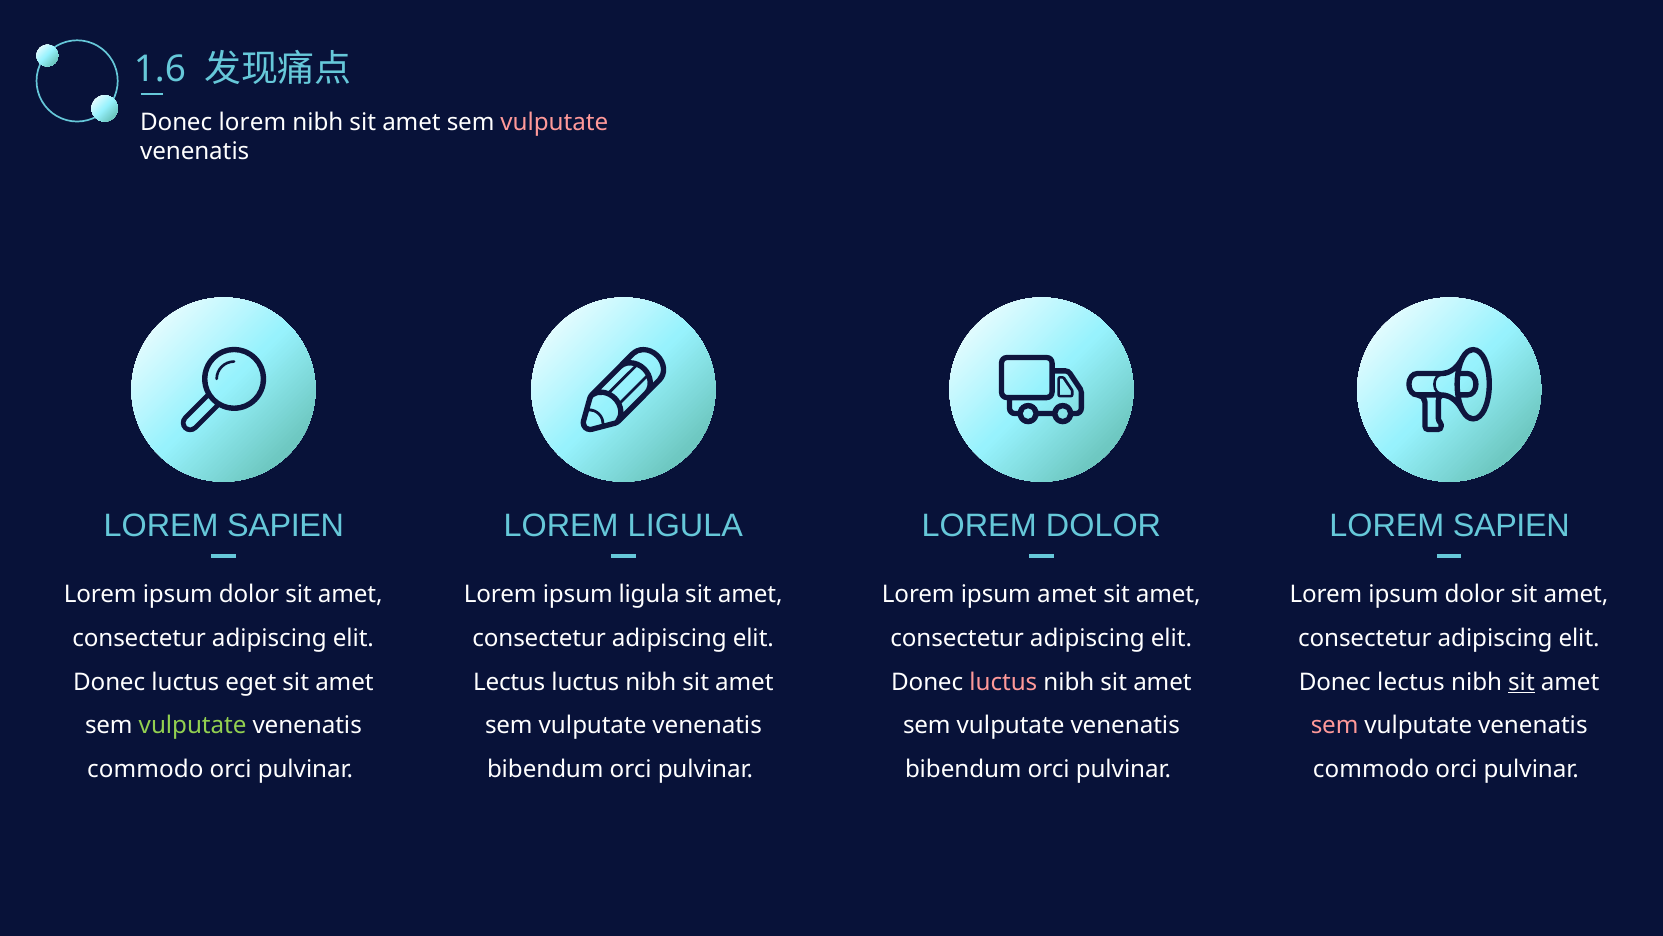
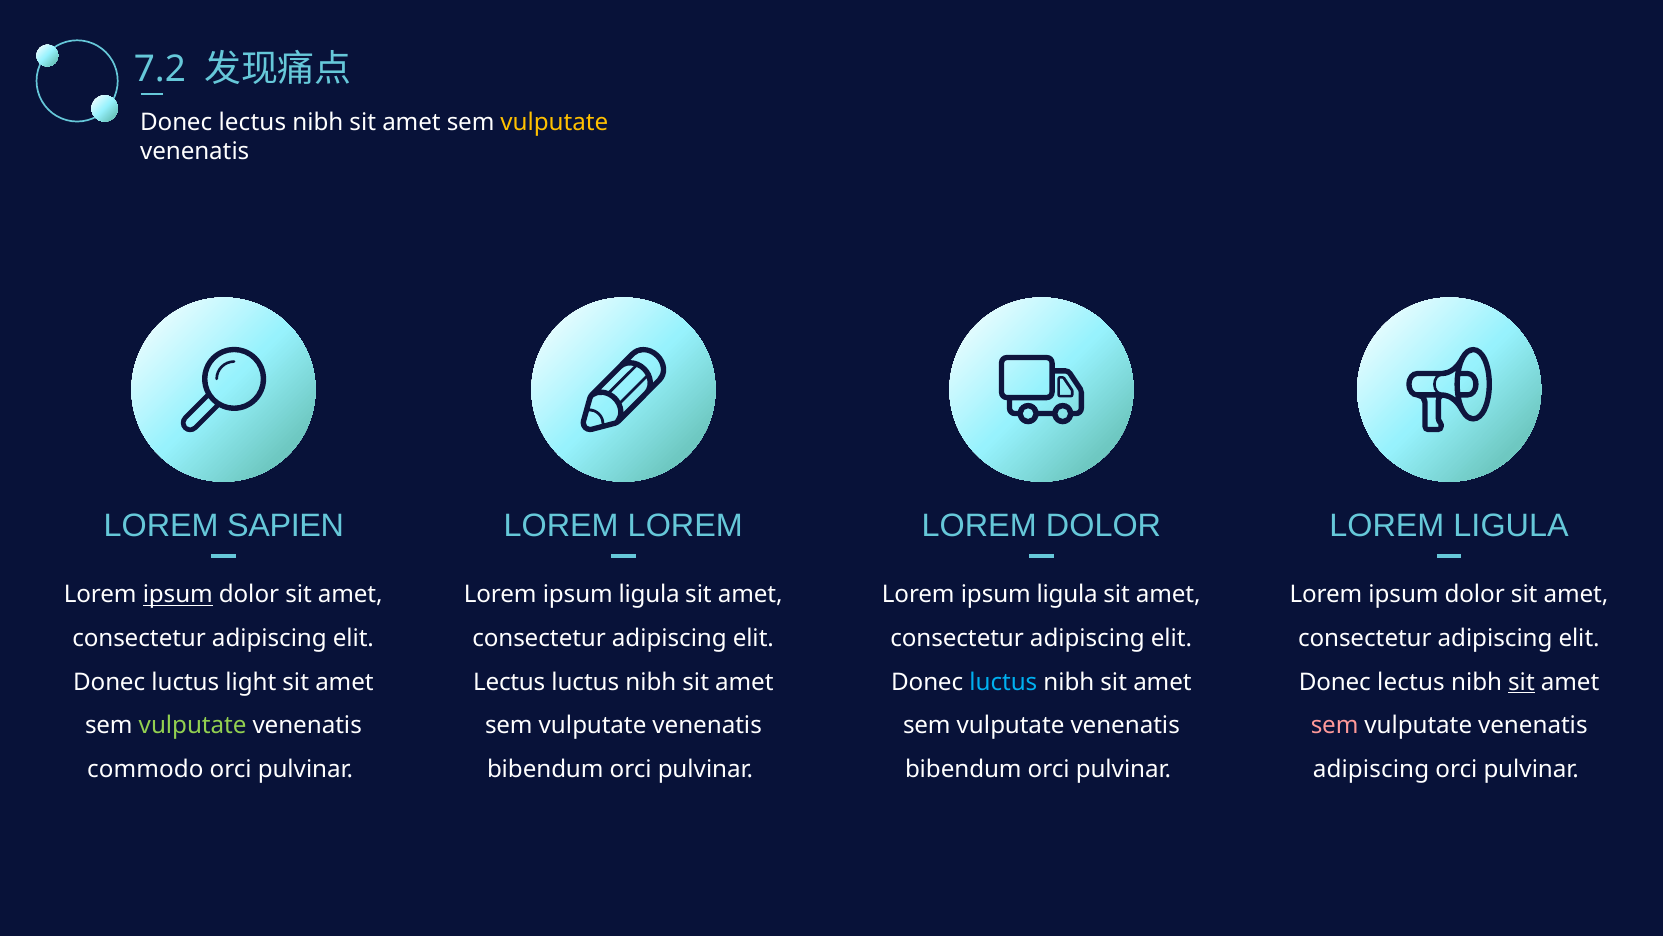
1.6: 1.6 -> 7.2
lorem at (252, 123): lorem -> lectus
vulputate at (554, 123) colour: pink -> yellow
LIGULA at (685, 525): LIGULA -> LOREM
SAPIEN at (1511, 525): SAPIEN -> LIGULA
ipsum at (178, 595) underline: none -> present
amet at (1067, 595): amet -> ligula
eget: eget -> light
luctus at (1003, 682) colour: pink -> light blue
commodo at (1371, 769): commodo -> adipiscing
